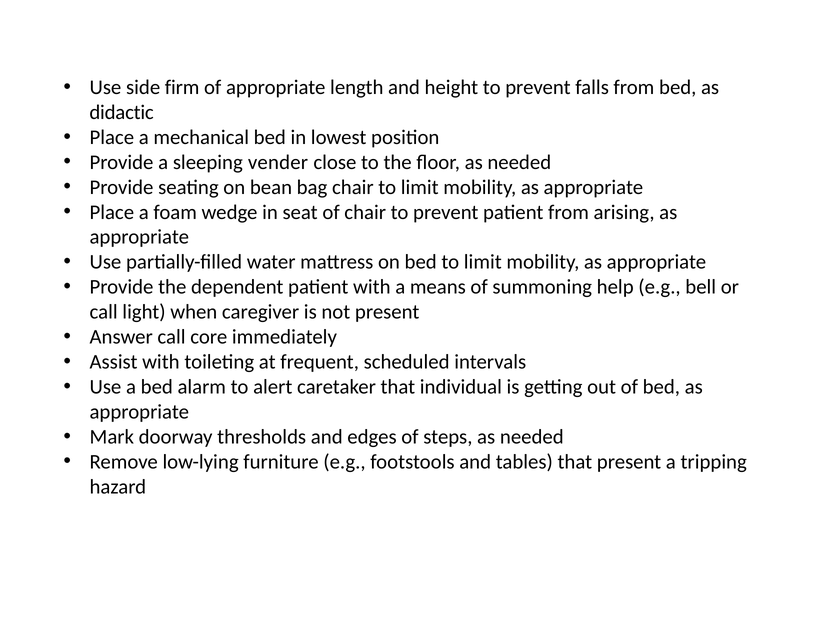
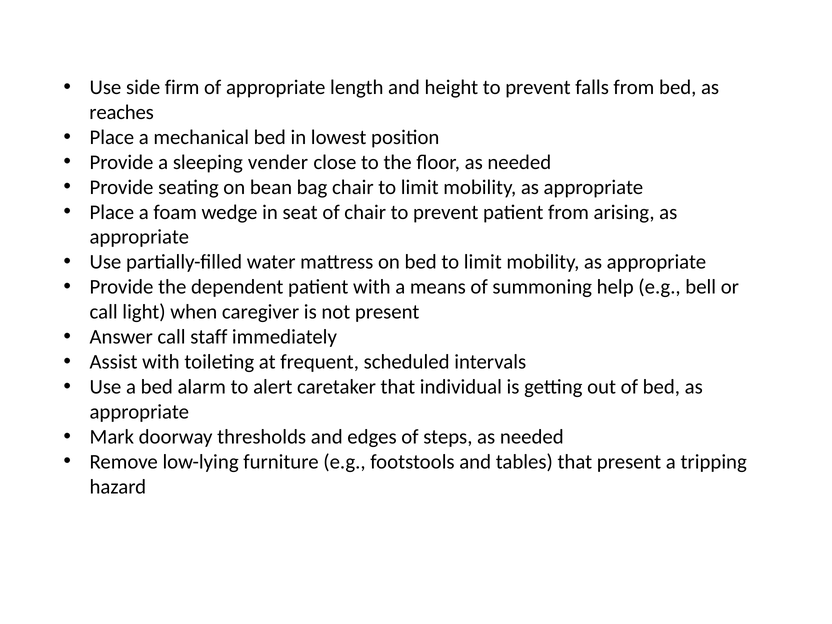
didactic: didactic -> reaches
core: core -> staff
